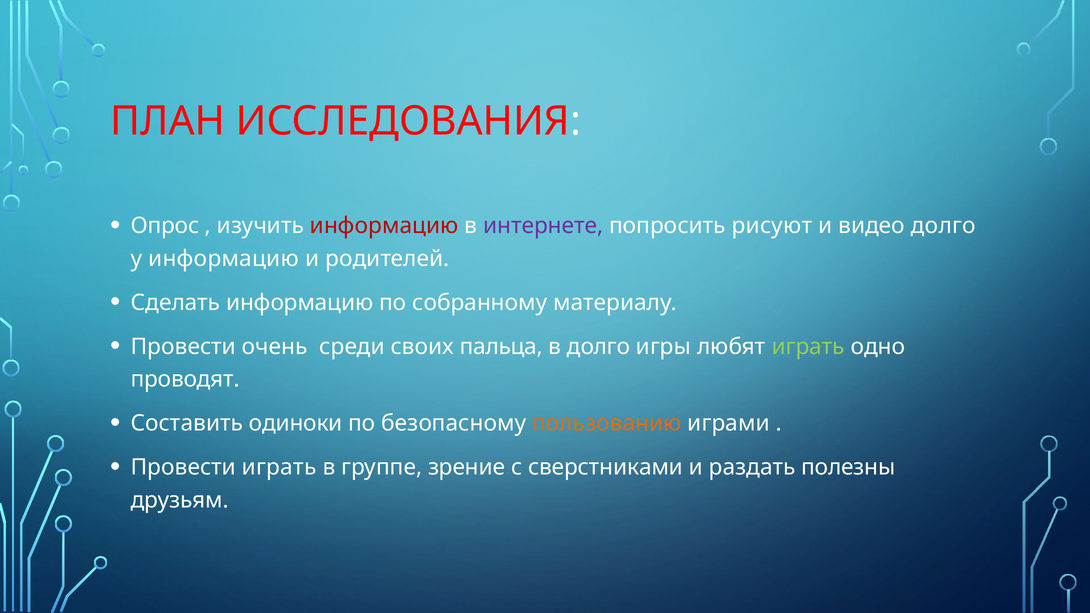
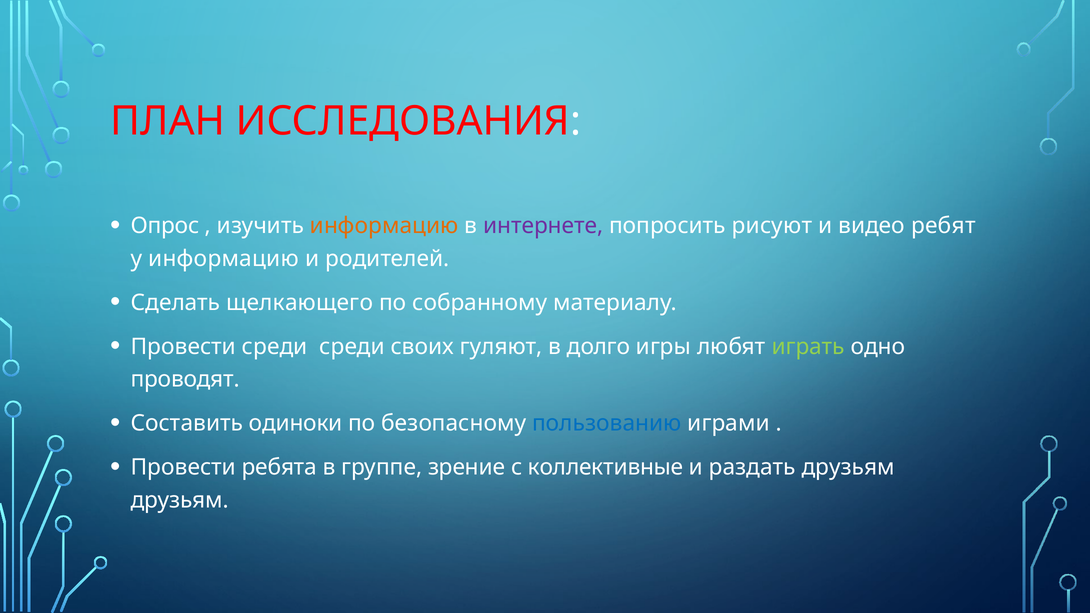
информацию at (384, 226) colour: red -> orange
видео долго: долго -> ребят
Сделать информацию: информацию -> щелкающего
Провести очень: очень -> среди
пальца: пальца -> гуляют
пользованию colour: orange -> blue
Провести играть: играть -> ребята
сверстниками: сверстниками -> коллективные
раздать полезны: полезны -> друзьям
